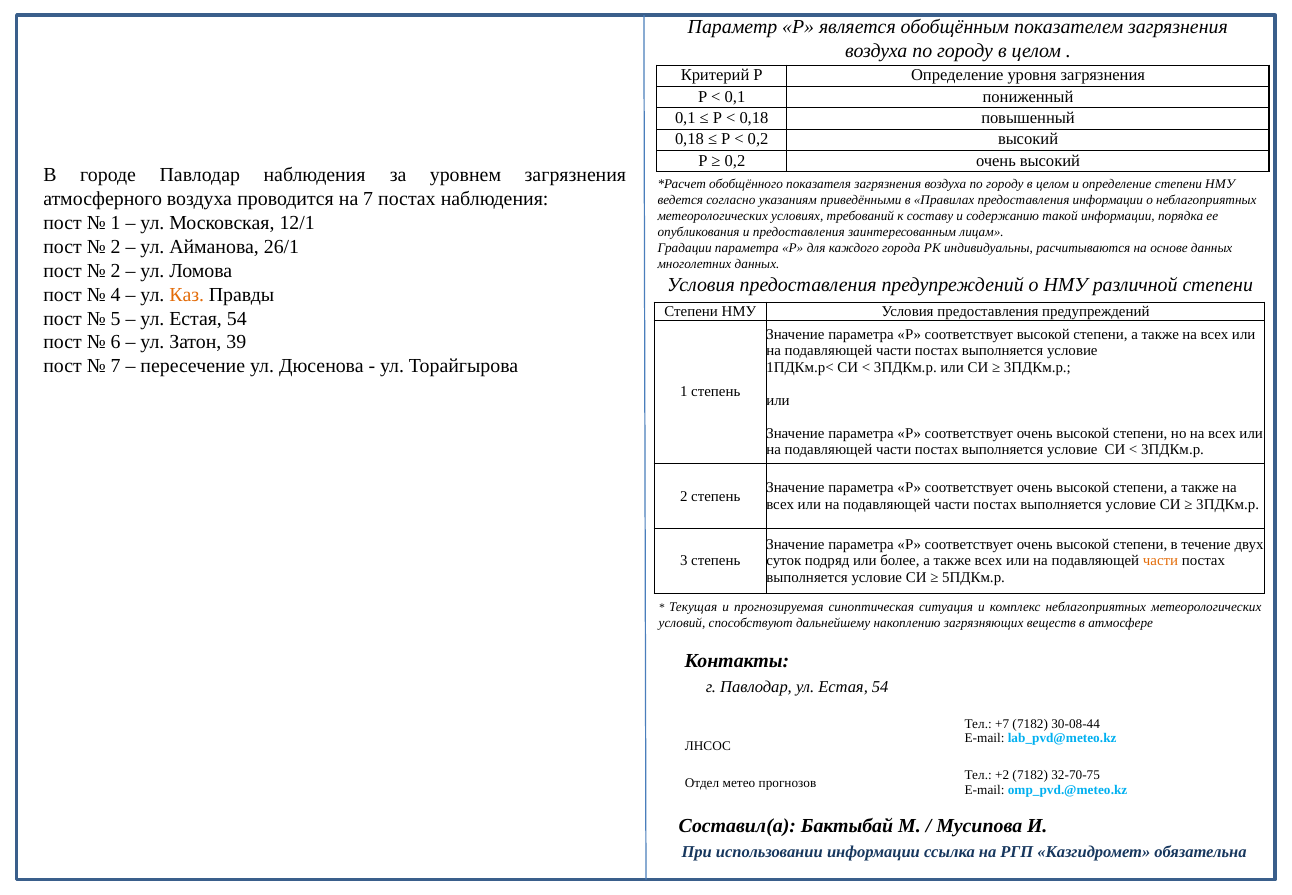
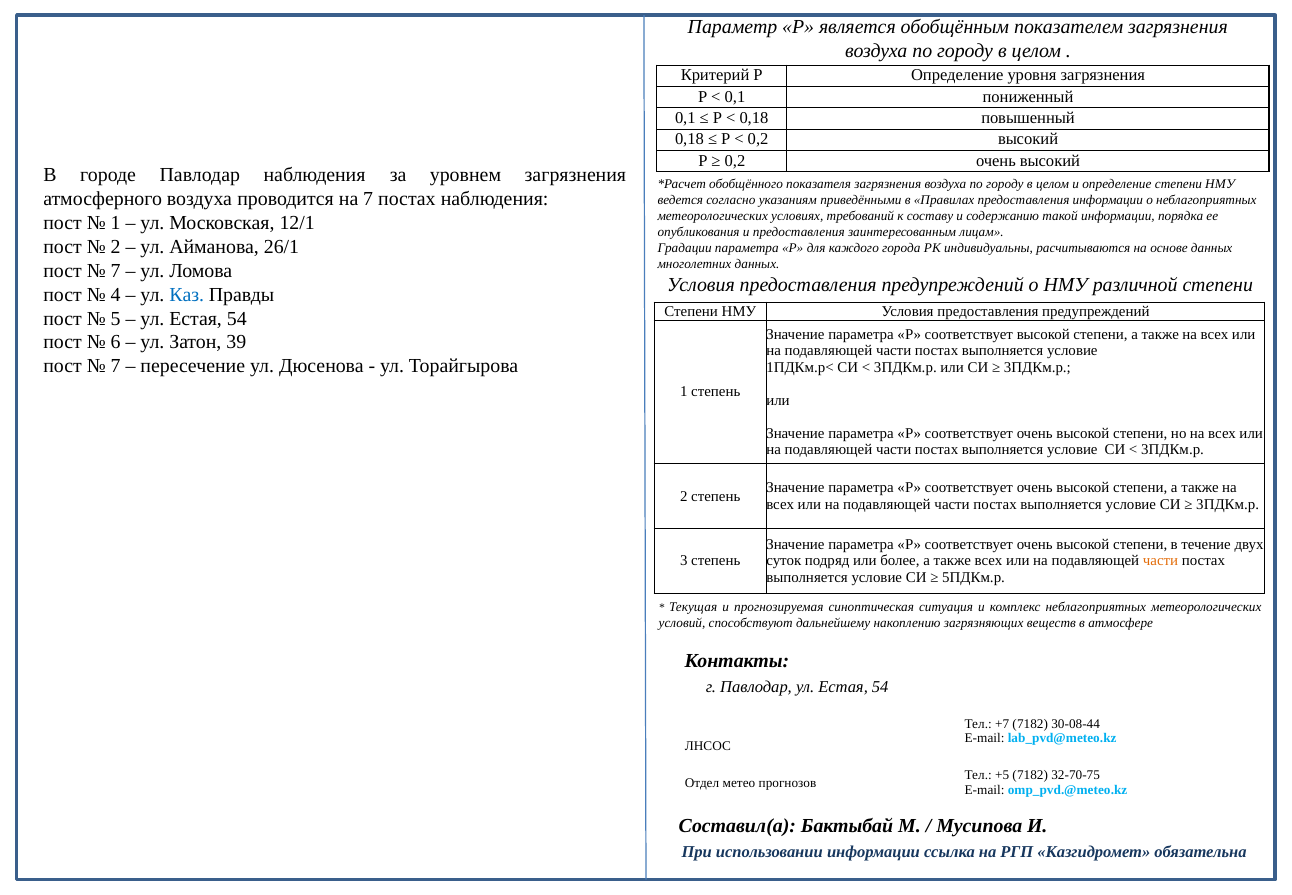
2 at (116, 271): 2 -> 7
Каз colour: orange -> blue
+2: +2 -> +5
